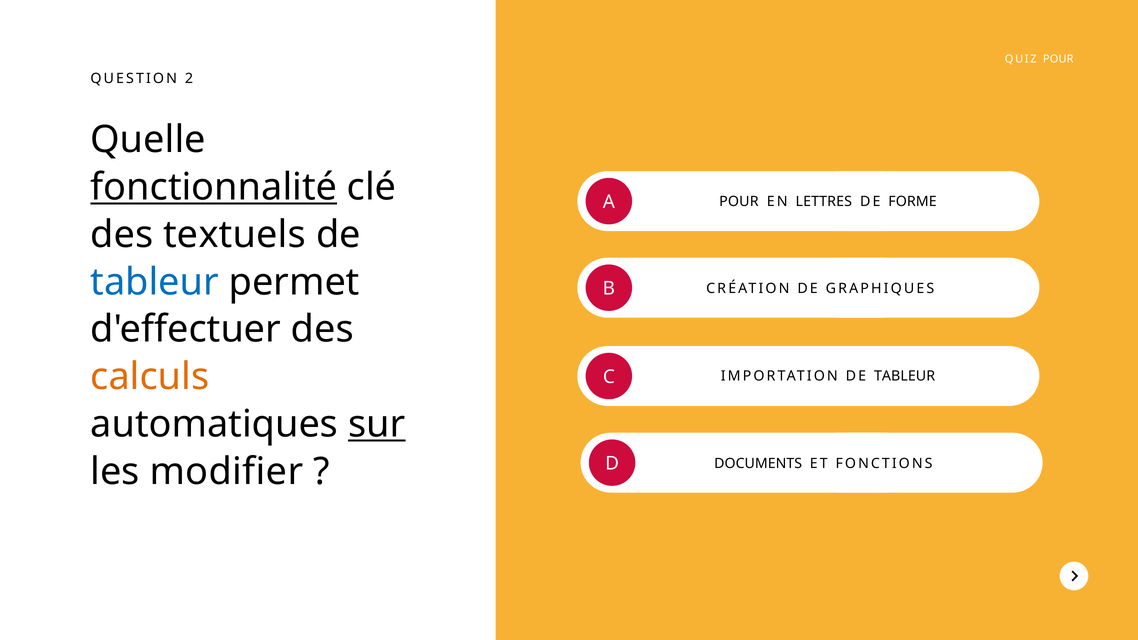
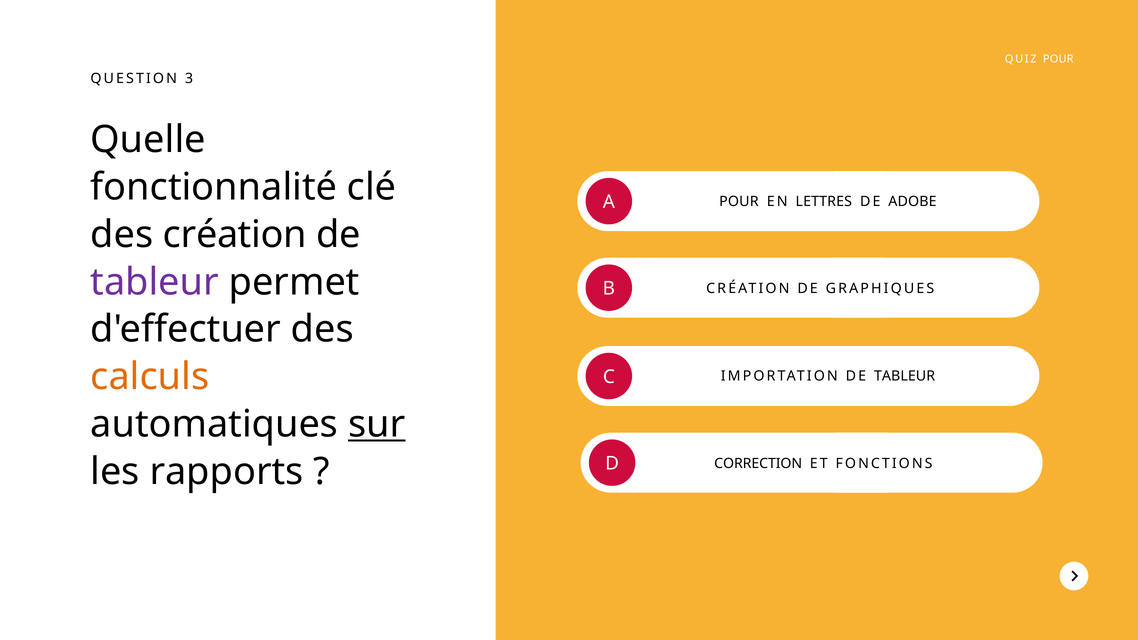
2: 2 -> 3
fonctionnalité underline: present -> none
FORME: FORME -> ADOBE
des textuels: textuels -> création
tableur at (155, 282) colour: blue -> purple
DOCUMENTS: DOCUMENTS -> CORRECTION
modifier: modifier -> rapports
